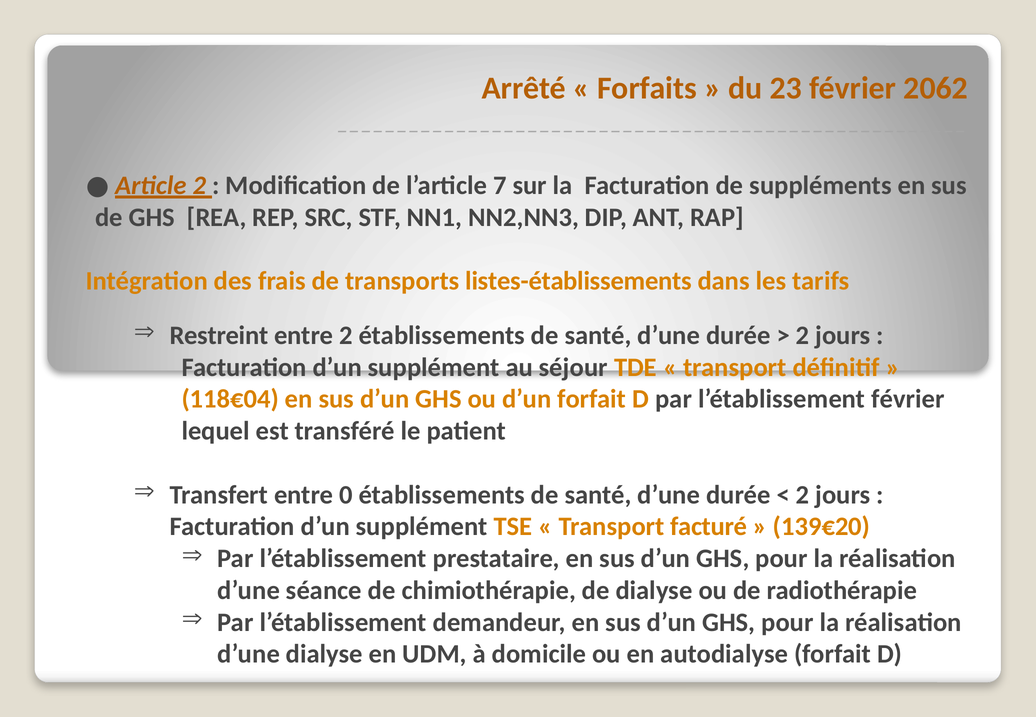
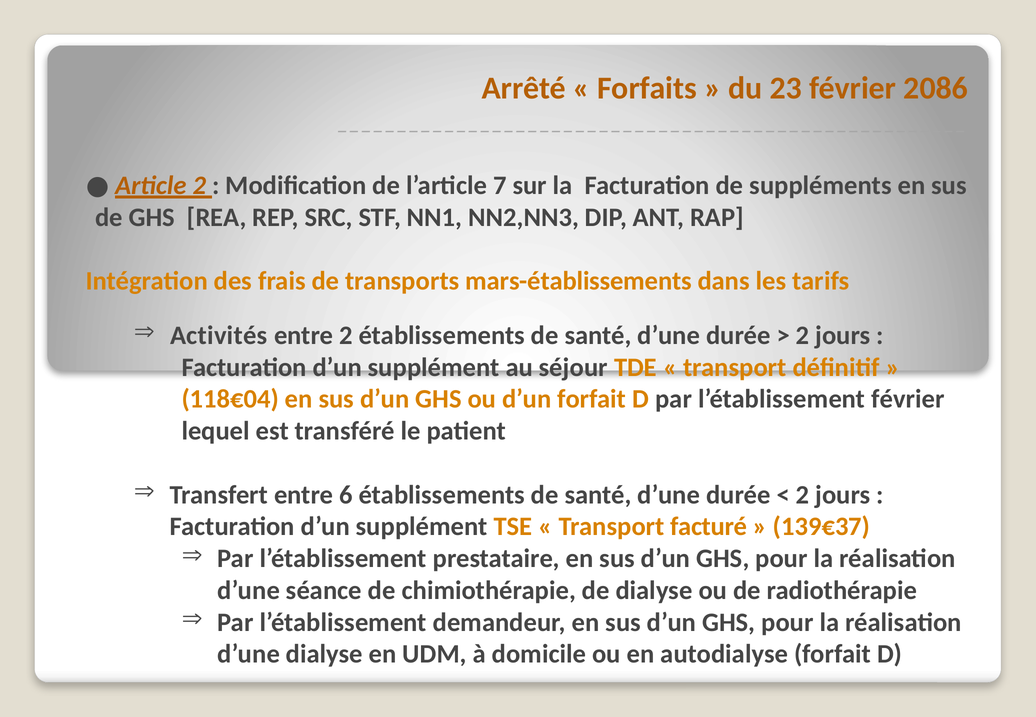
2062: 2062 -> 2086
listes-établissements: listes-établissements -> mars-établissements
Restreint: Restreint -> Activités
0: 0 -> 6
139€20: 139€20 -> 139€37
